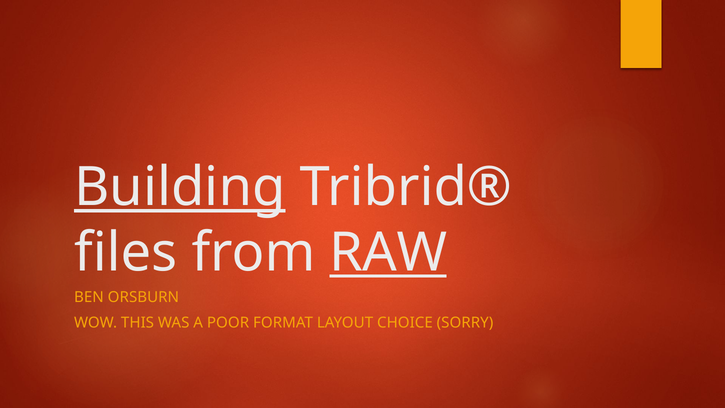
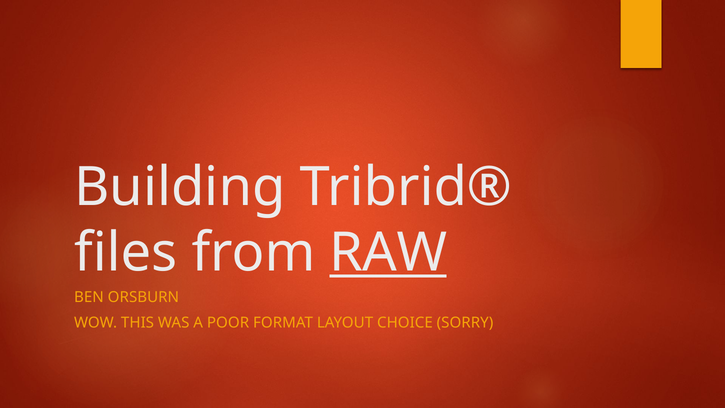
Building underline: present -> none
